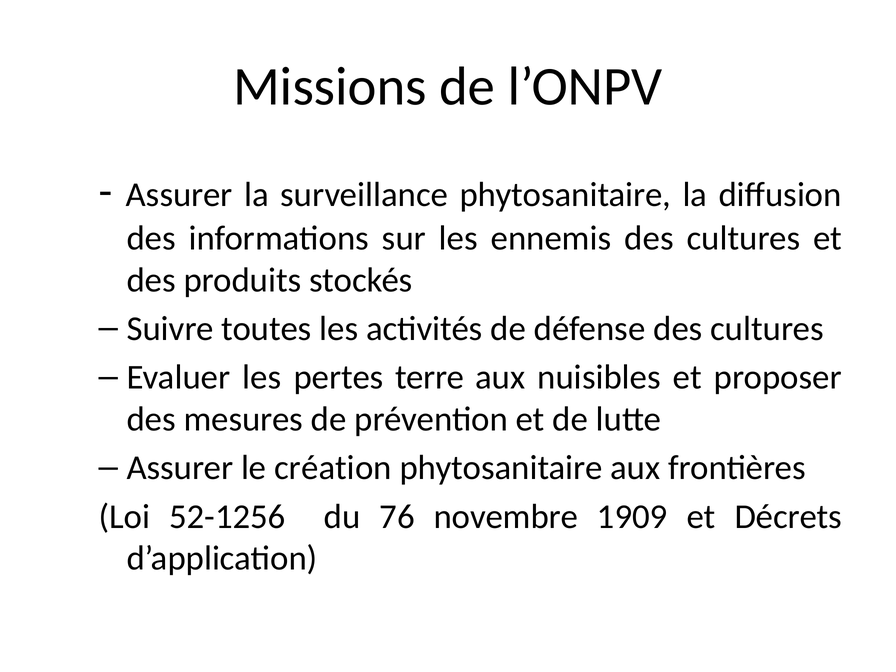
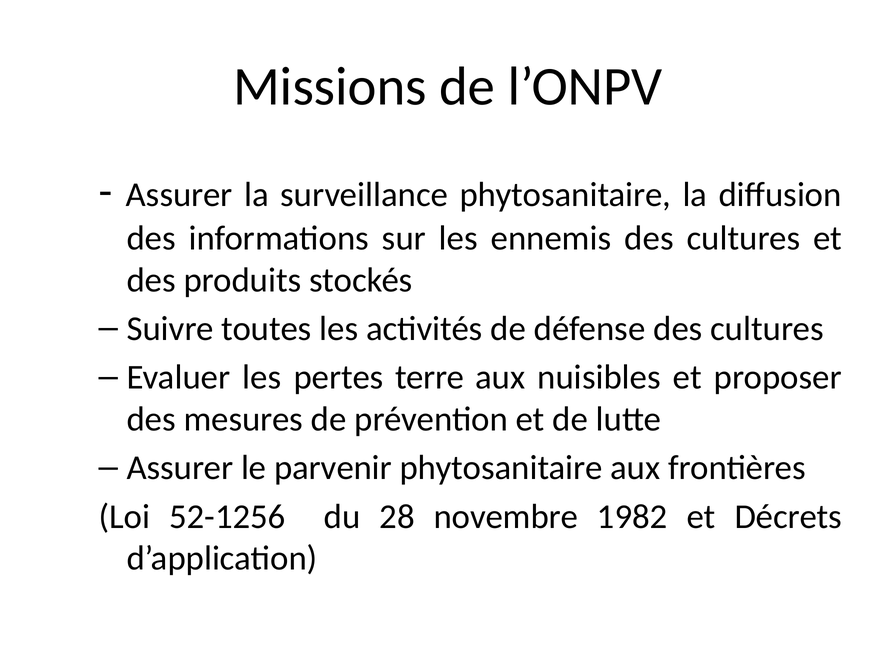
création: création -> parvenir
76: 76 -> 28
1909: 1909 -> 1982
